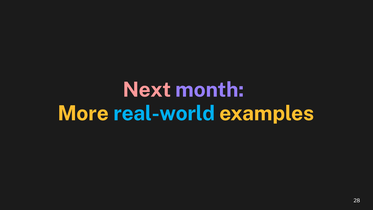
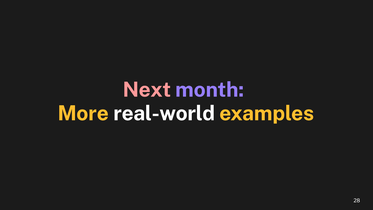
real-world colour: light blue -> white
